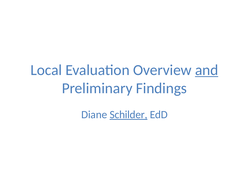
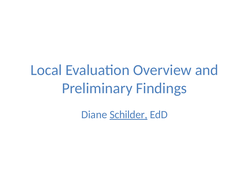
and underline: present -> none
